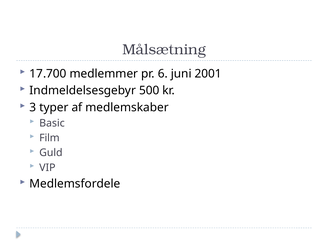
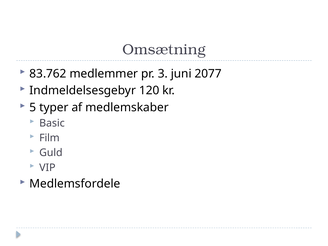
Målsætning: Målsætning -> Omsætning
17.700: 17.700 -> 83.762
6: 6 -> 3
2001: 2001 -> 2077
500: 500 -> 120
3: 3 -> 5
